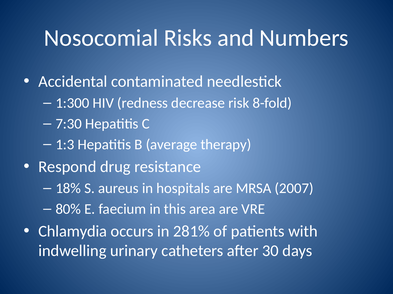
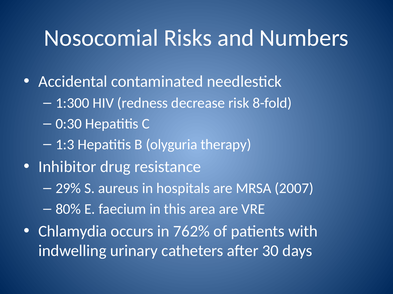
7:30: 7:30 -> 0:30
average: average -> olyguria
Respond: Respond -> Inhibitor
18%: 18% -> 29%
281%: 281% -> 762%
